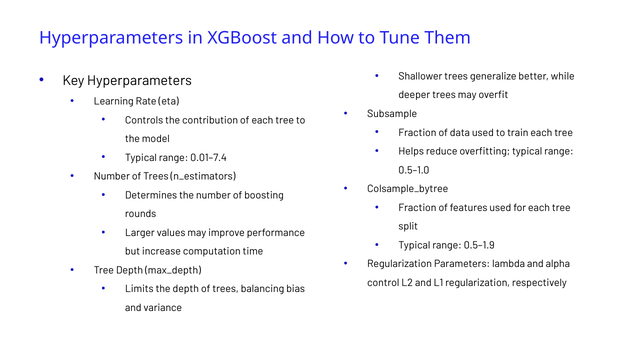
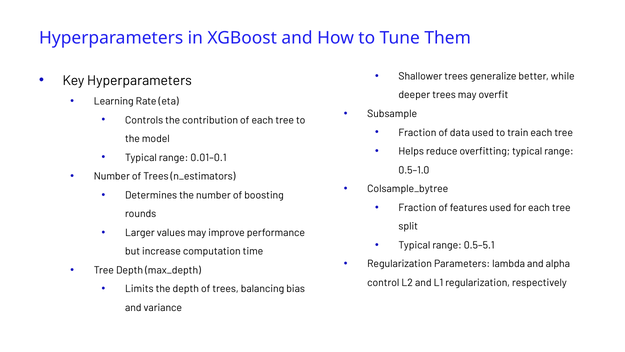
0.01–7.4: 0.01–7.4 -> 0.01–0.1
0.5–1.9: 0.5–1.9 -> 0.5–5.1
